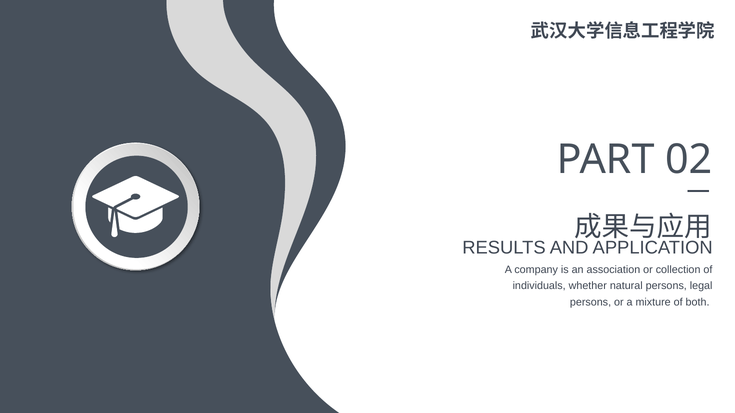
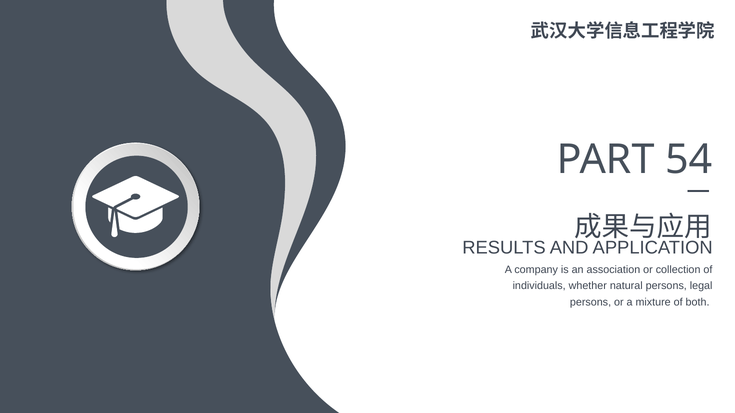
02: 02 -> 54
